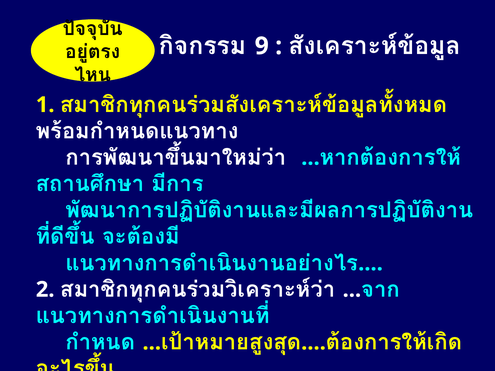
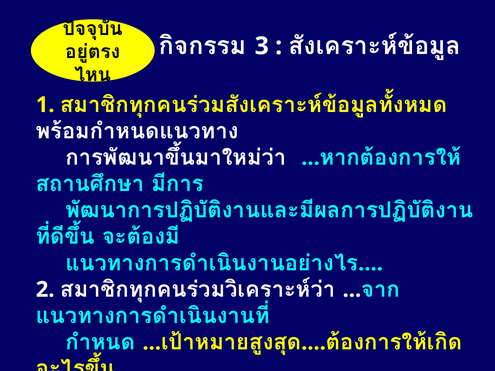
9 at (262, 46): 9 -> 3
